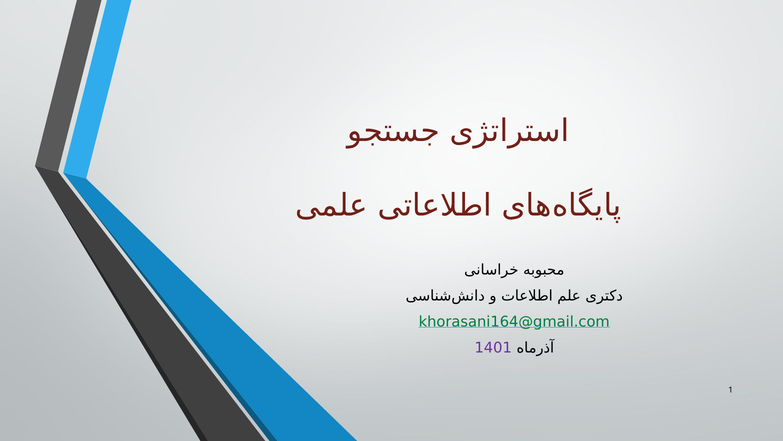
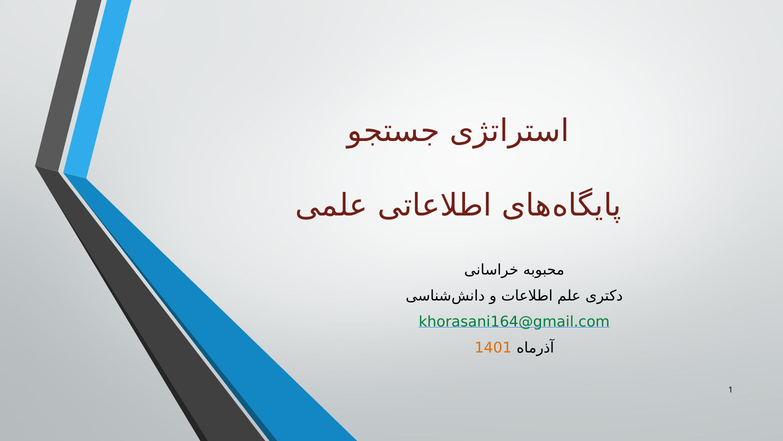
1401 colour: purple -> orange
